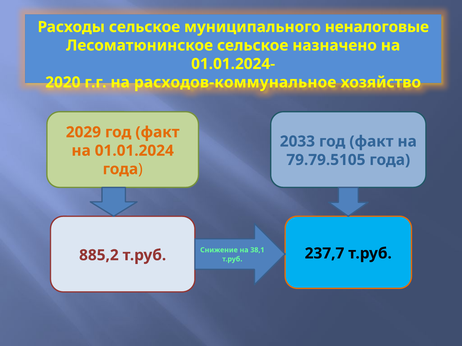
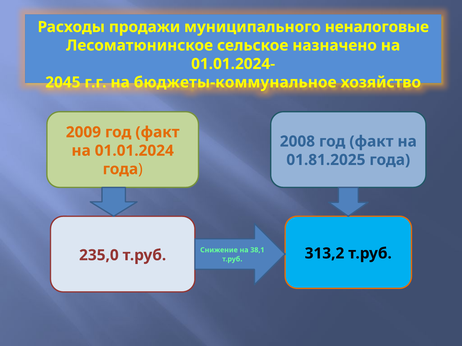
Расходы сельское: сельское -> продажи
2020: 2020 -> 2045
расходов-коммунальное: расходов-коммунальное -> бюджеты-коммунальное
2029: 2029 -> 2009
2033: 2033 -> 2008
79.79.5105: 79.79.5105 -> 01.81.2025
885,2: 885,2 -> 235,0
237,7: 237,7 -> 313,2
